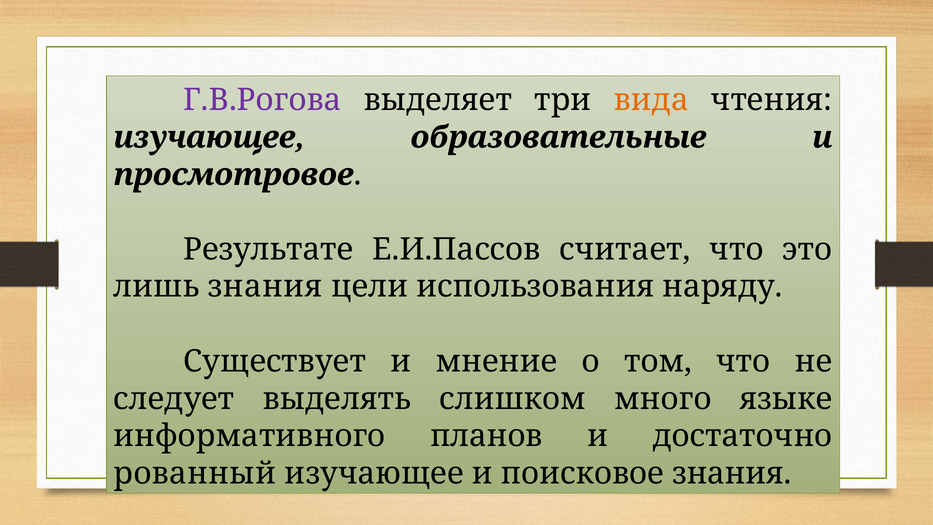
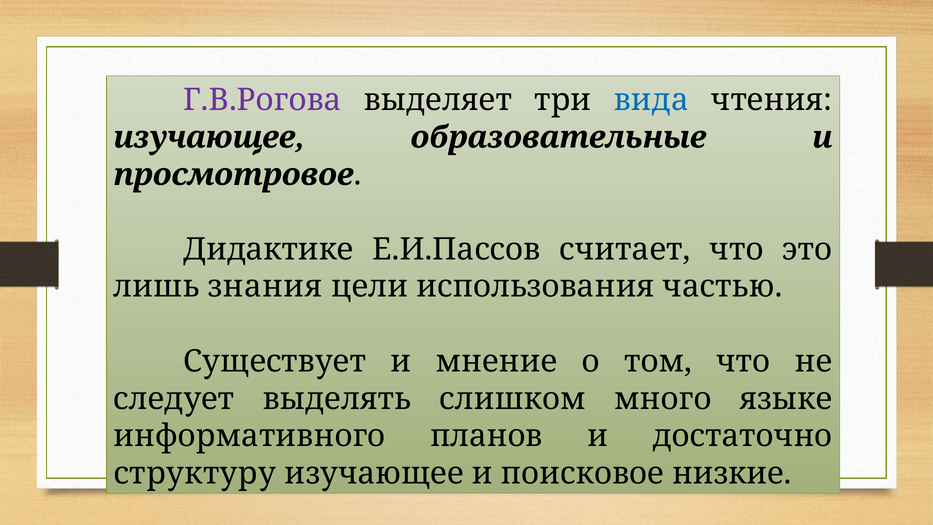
вида colour: orange -> blue
Результате: Результате -> Дидактике
наряду: наряду -> частью
рованный: рованный -> структуру
поисковое знания: знания -> низкие
